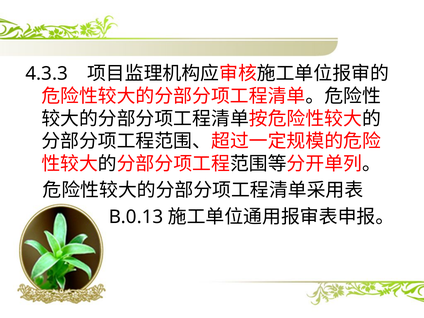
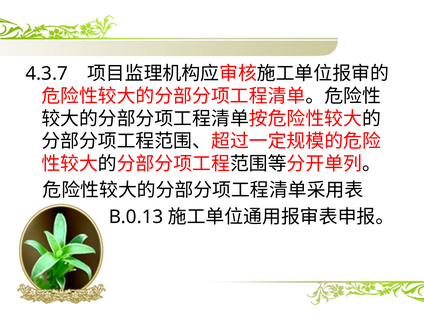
4.3.3: 4.3.3 -> 4.3.7
